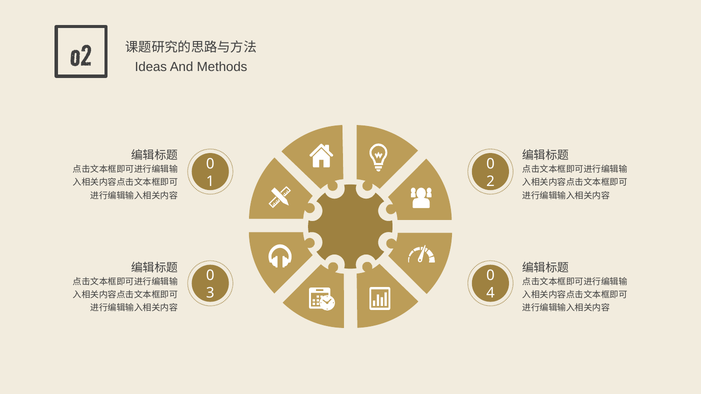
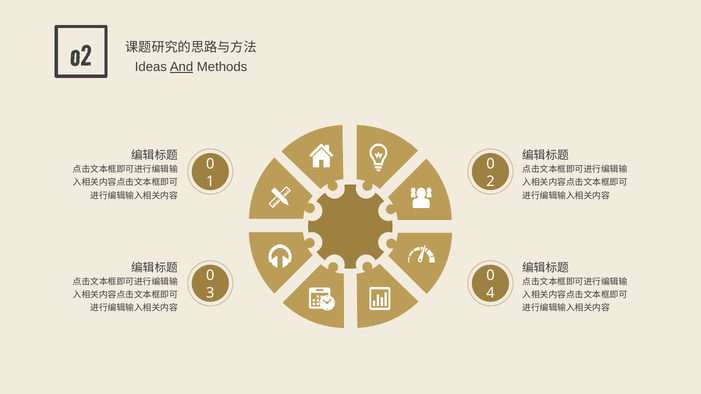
And underline: none -> present
